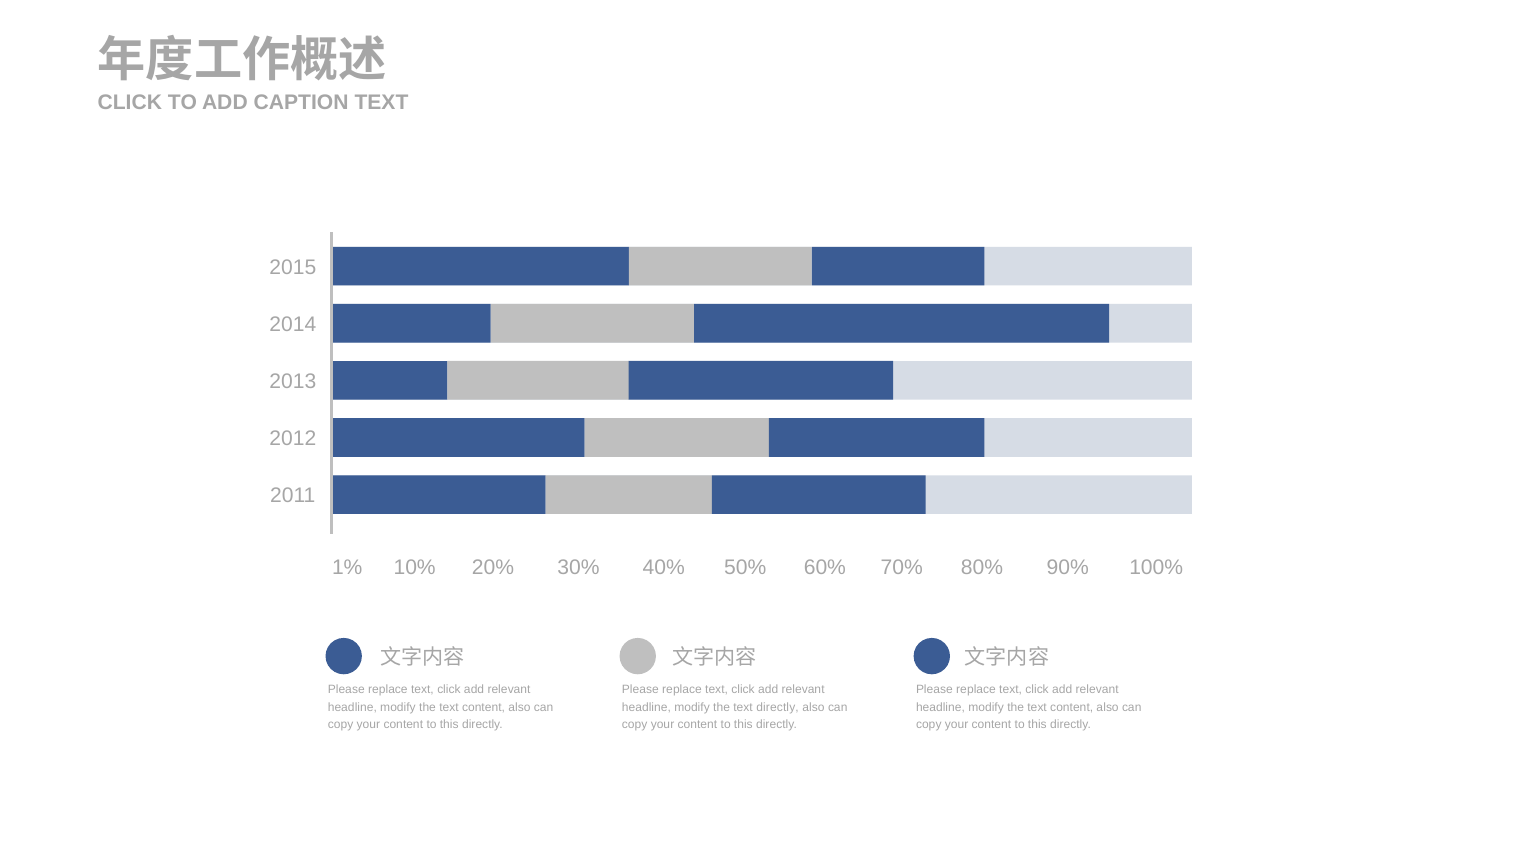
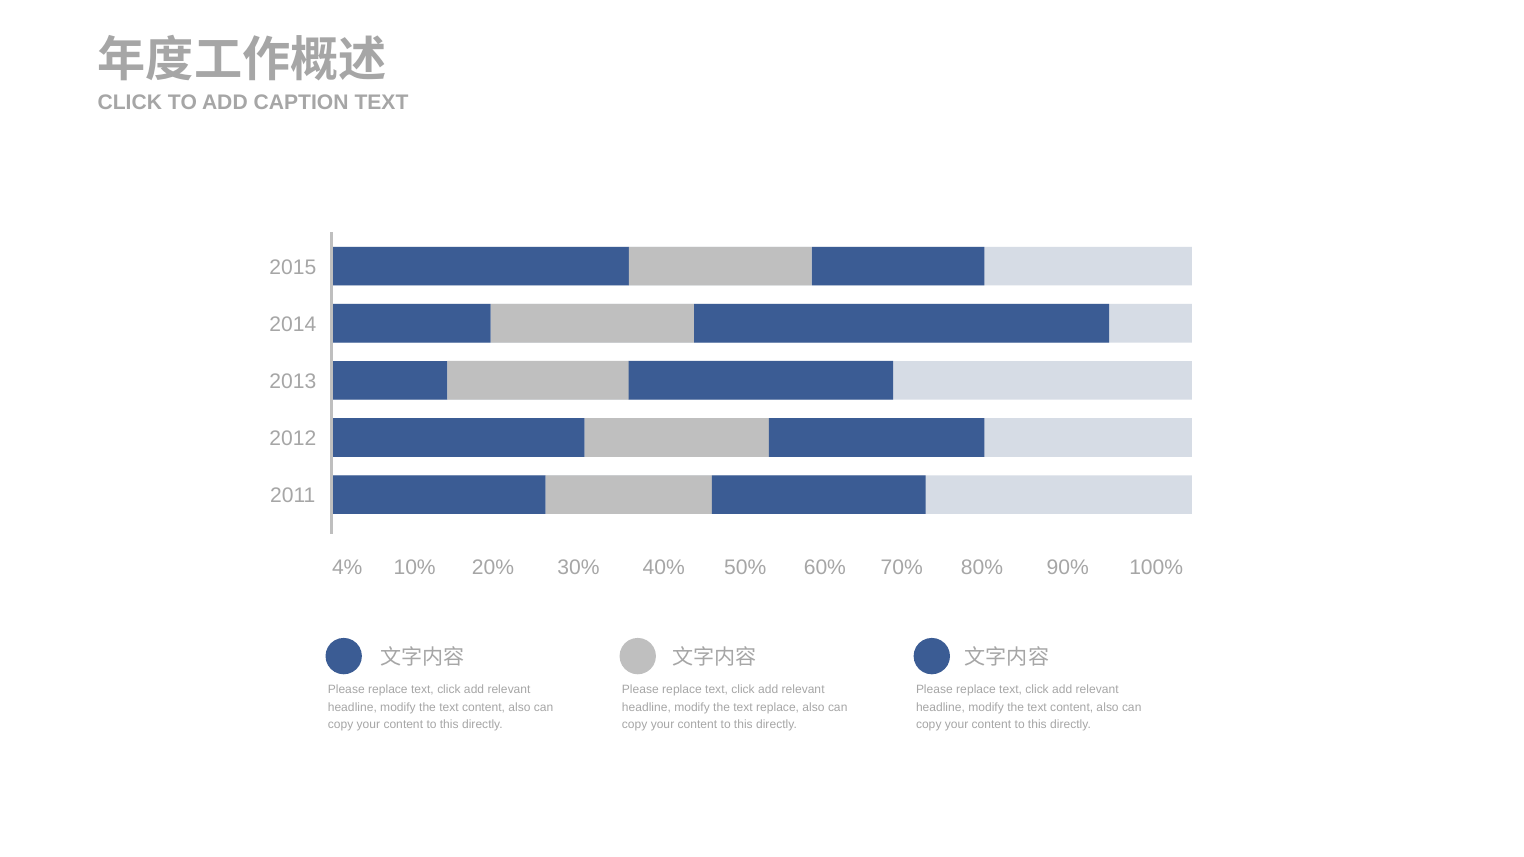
1%: 1% -> 4%
text directly: directly -> replace
